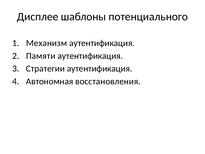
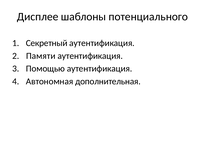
Механизм: Механизм -> Секретный
Стратегии: Стратегии -> Помощью
восстановления: восстановления -> дополнительная
